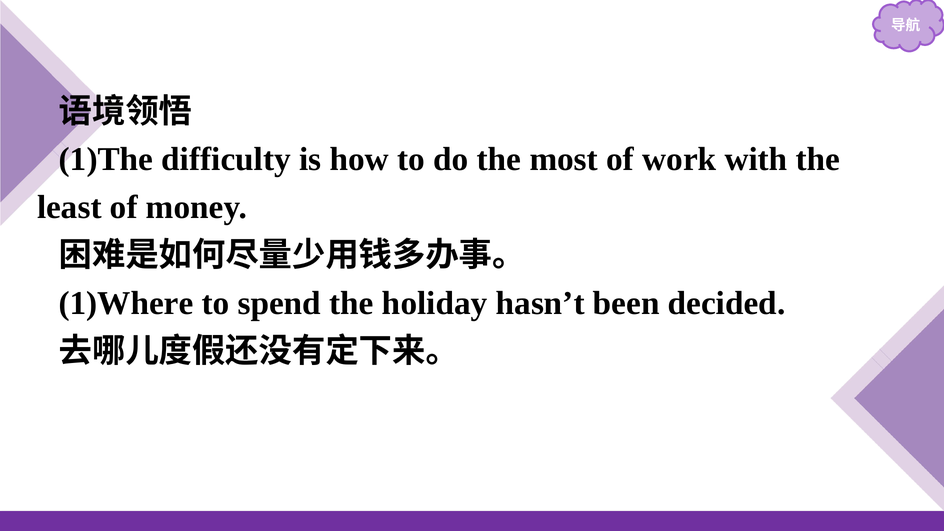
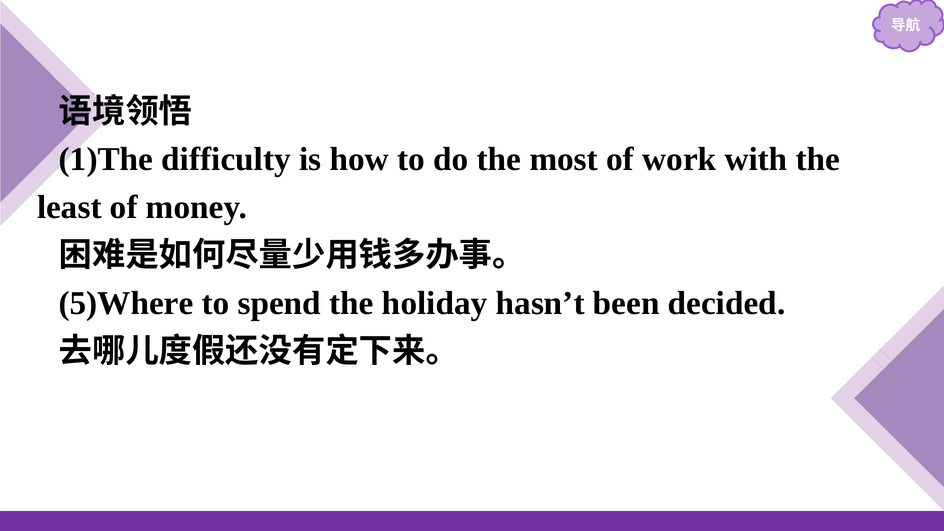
1)Where: 1)Where -> 5)Where
